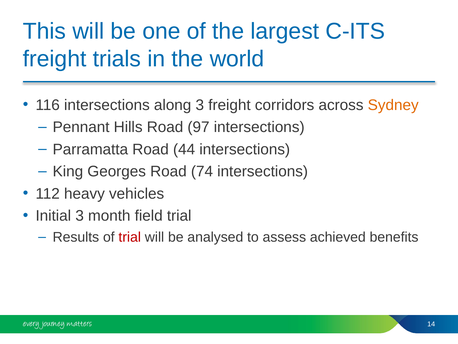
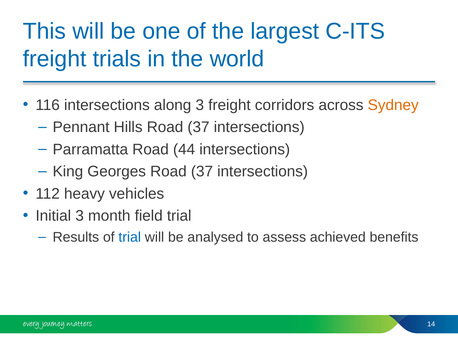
Hills Road 97: 97 -> 37
Georges Road 74: 74 -> 37
trial at (130, 237) colour: red -> blue
